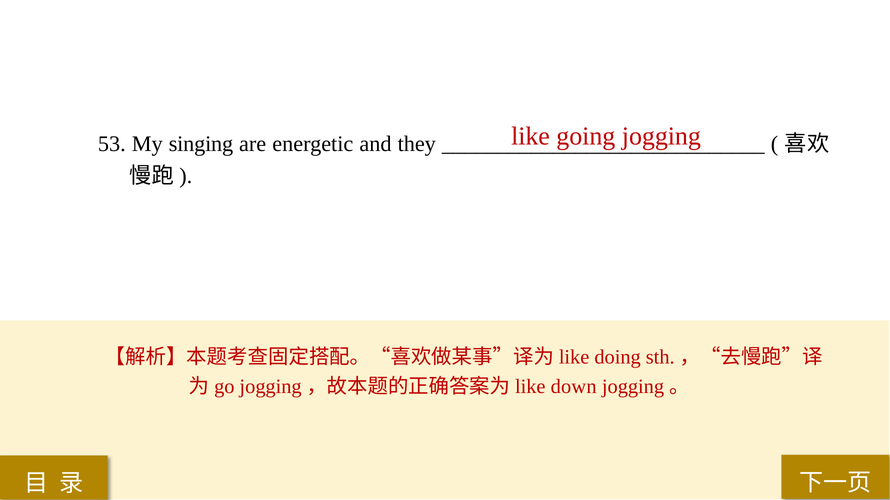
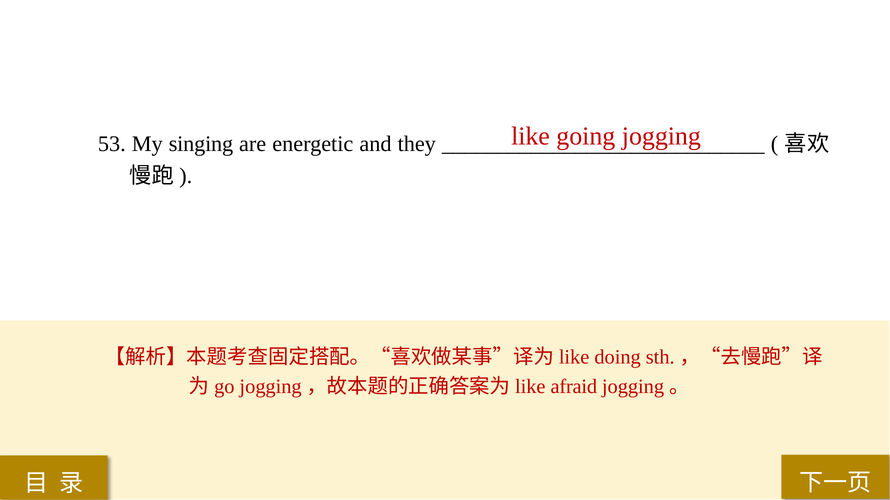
down: down -> afraid
